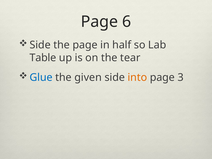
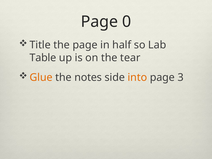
6: 6 -> 0
Side at (40, 45): Side -> Title
Glue colour: blue -> orange
given: given -> notes
